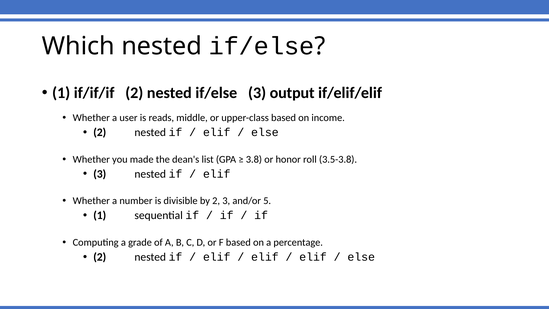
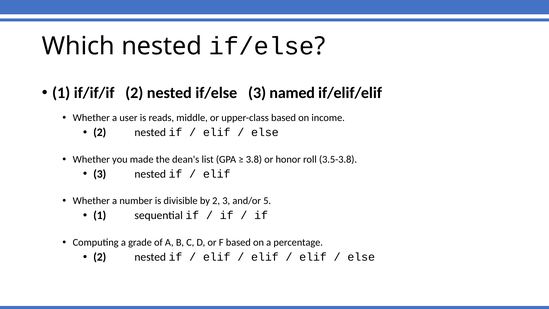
output: output -> named
